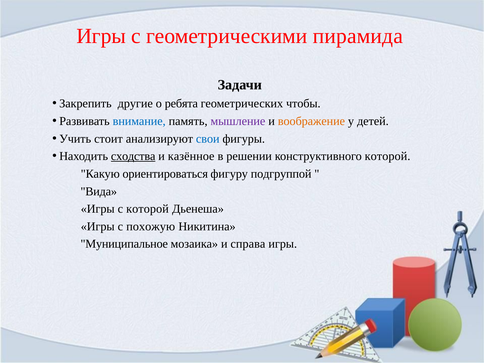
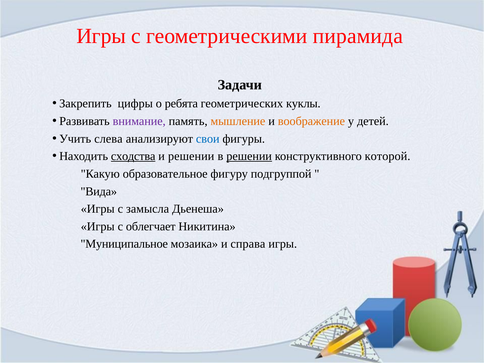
другие: другие -> цифры
чтобы: чтобы -> куклы
внимание colour: blue -> purple
мышление colour: purple -> orange
стоит: стоит -> слева
и казённое: казённое -> решении
решении at (249, 156) underline: none -> present
ориентироваться: ориентироваться -> образовательное
с которой: которой -> замысла
похожую: похожую -> облегчает
